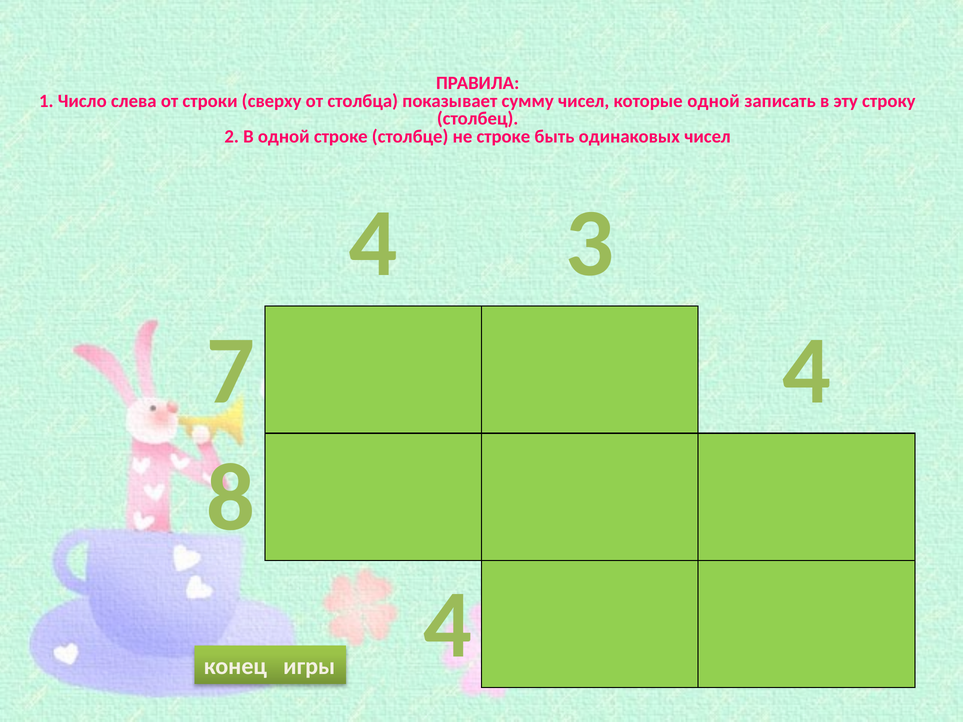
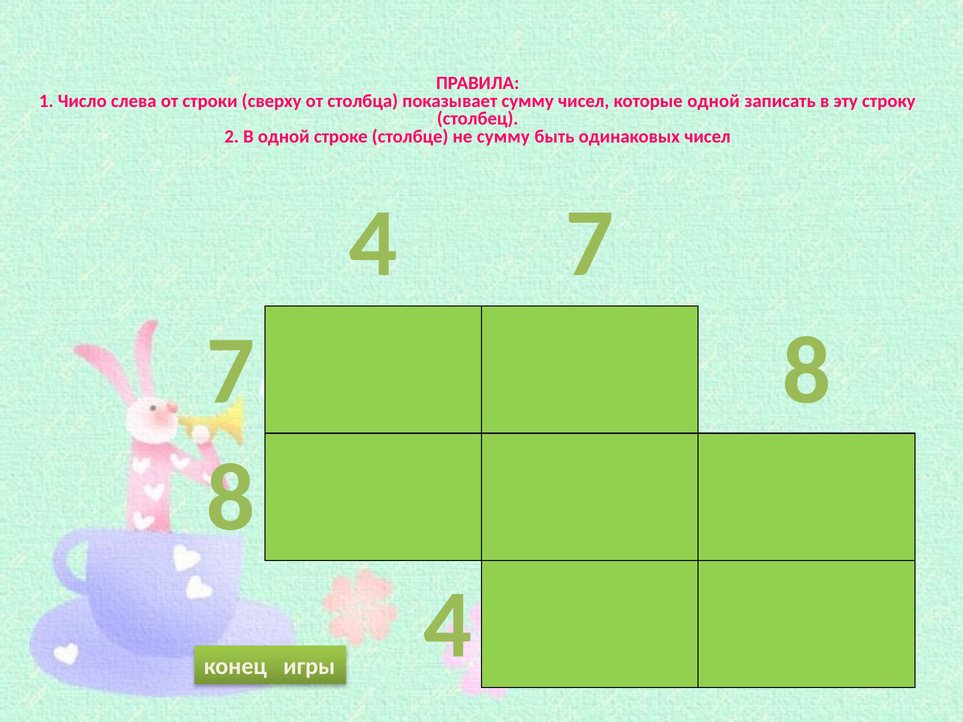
не строке: строке -> сумму
4 3: 3 -> 7
7 4: 4 -> 8
